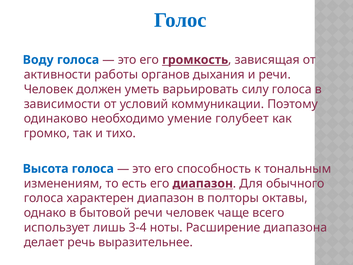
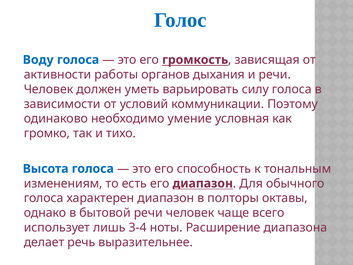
голубеет: голубеет -> условная
